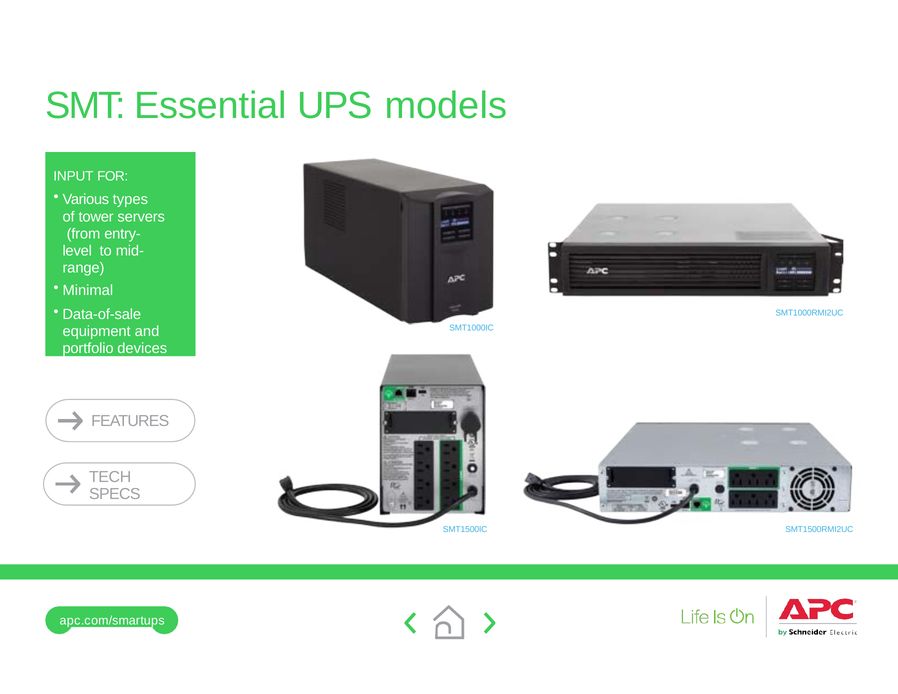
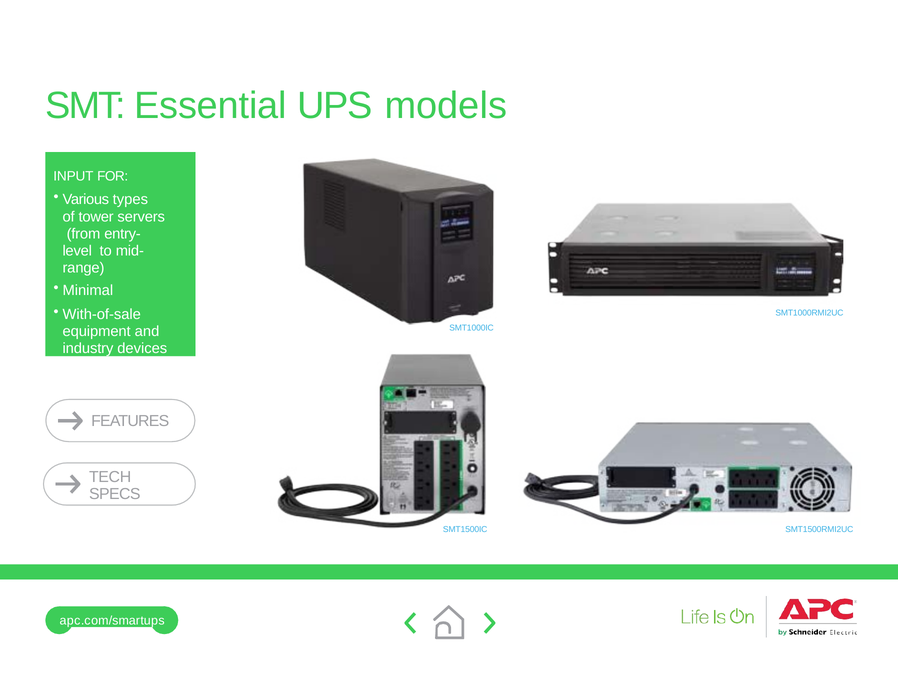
Data-of-sale: Data-of-sale -> With-of-sale
portfolio: portfolio -> industry
